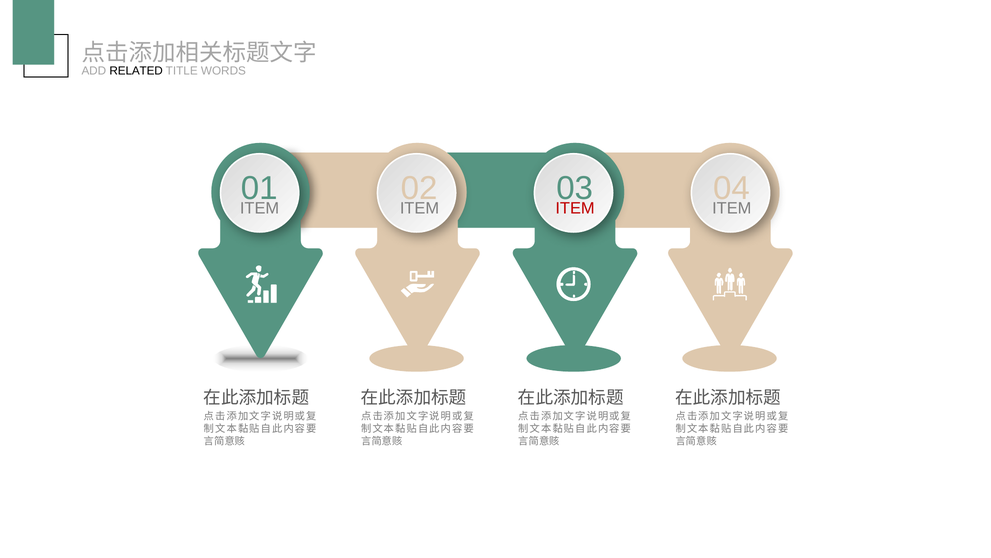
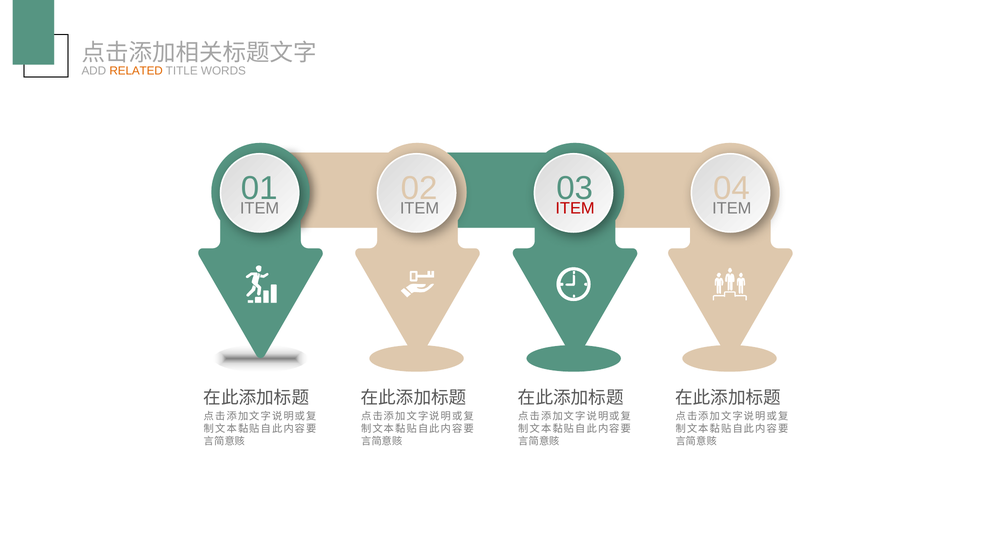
RELATED colour: black -> orange
